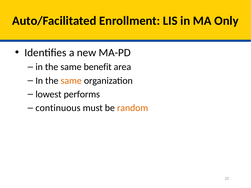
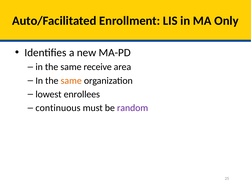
benefit: benefit -> receive
performs: performs -> enrollees
random colour: orange -> purple
